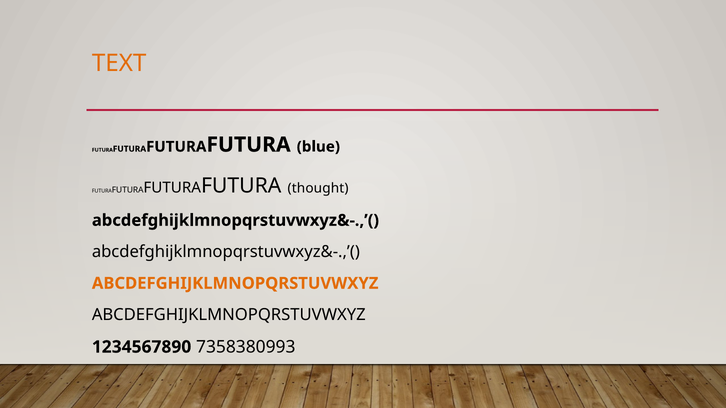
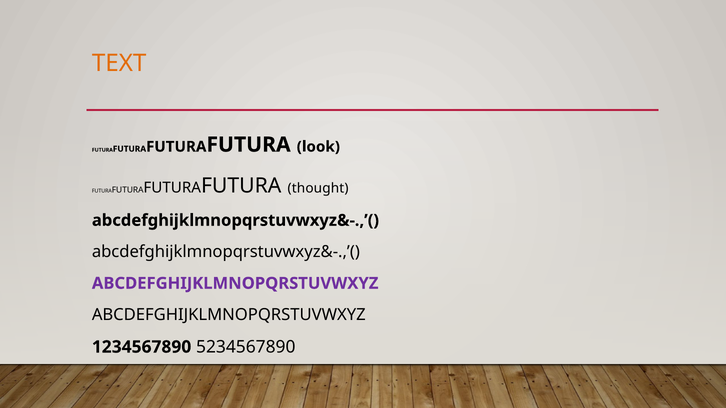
blue: blue -> look
ABCDEFGHIJKLMNOPQRSTUVWXYZ at (235, 284) colour: orange -> purple
7358380993: 7358380993 -> 5234567890
